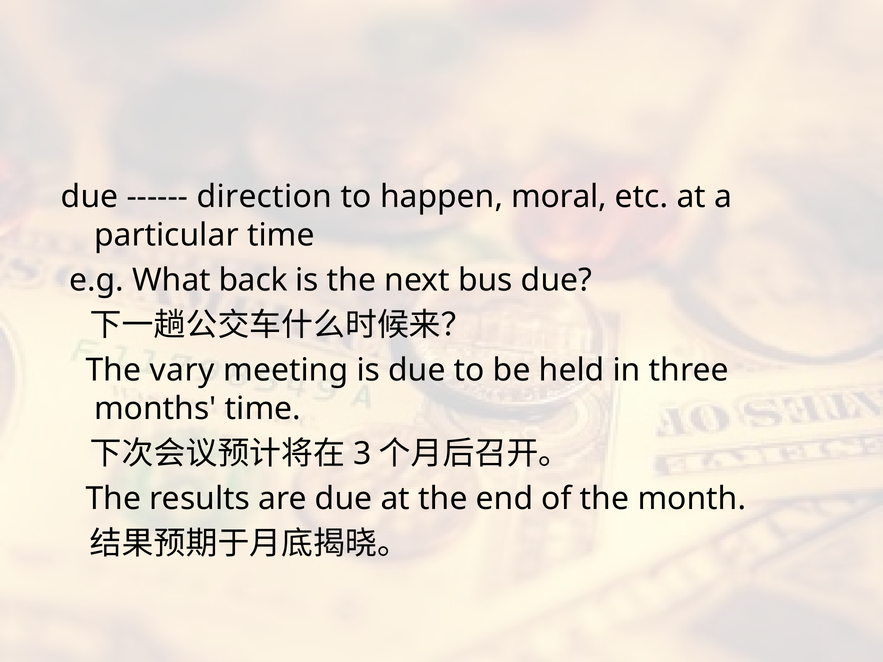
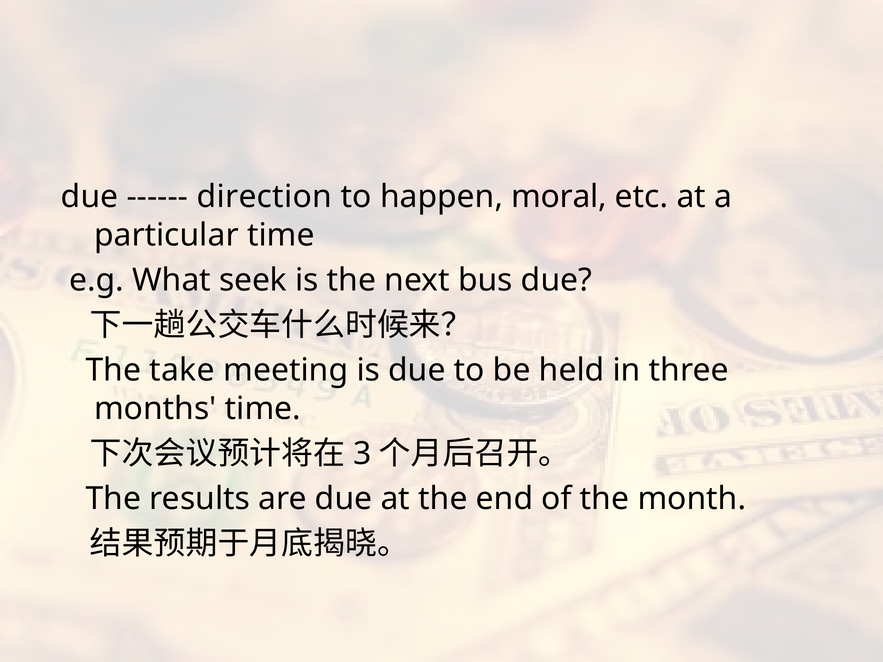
back: back -> seek
vary: vary -> take
